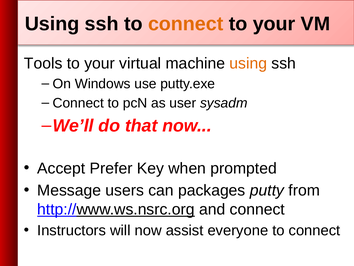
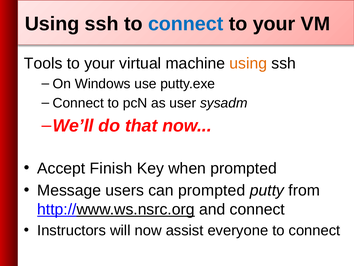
connect at (186, 24) colour: orange -> blue
Prefer: Prefer -> Finish
can packages: packages -> prompted
